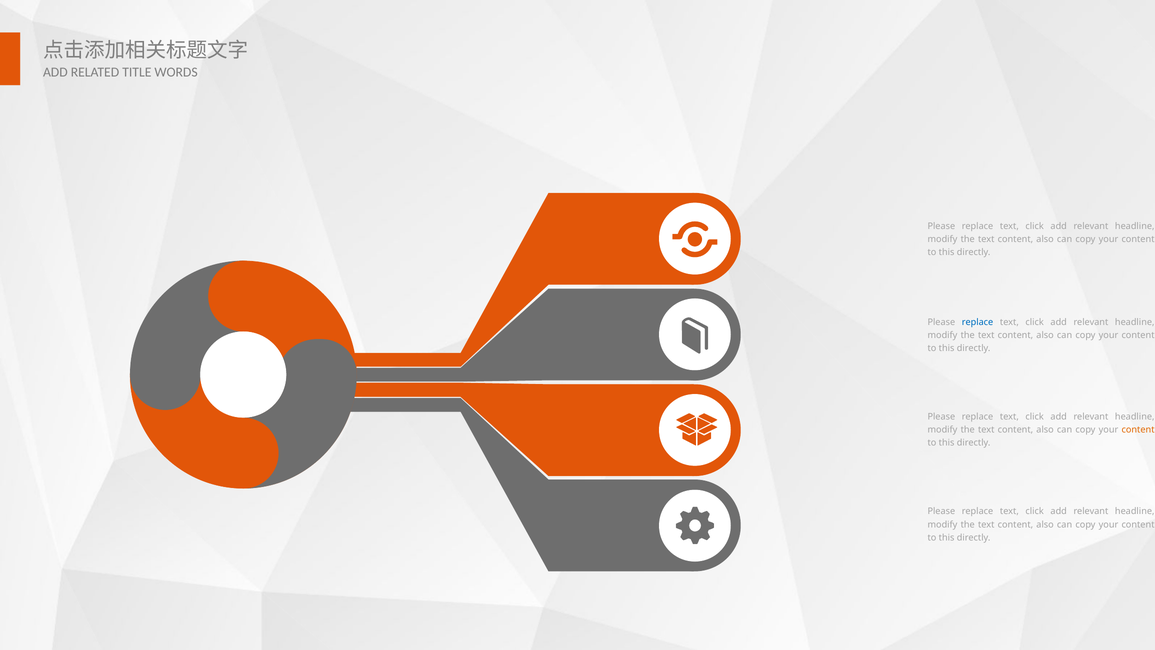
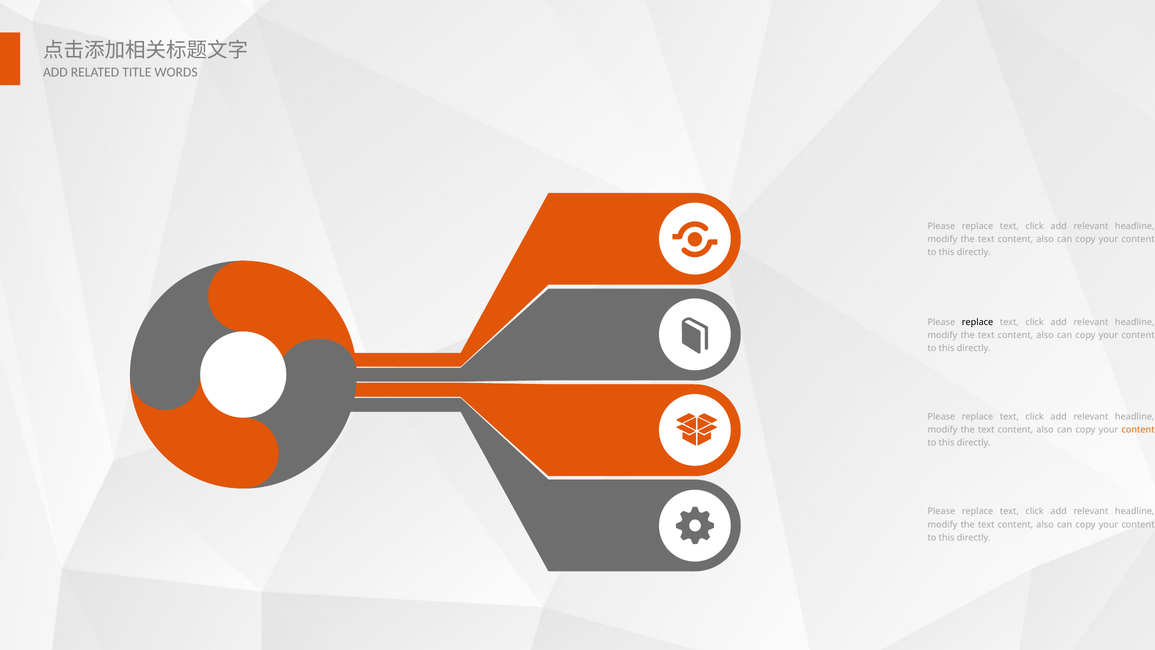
replace at (978, 322) colour: blue -> black
